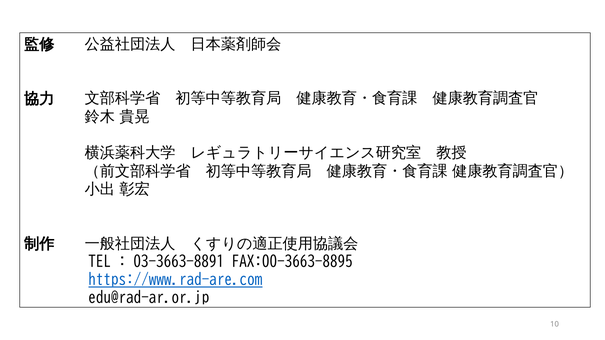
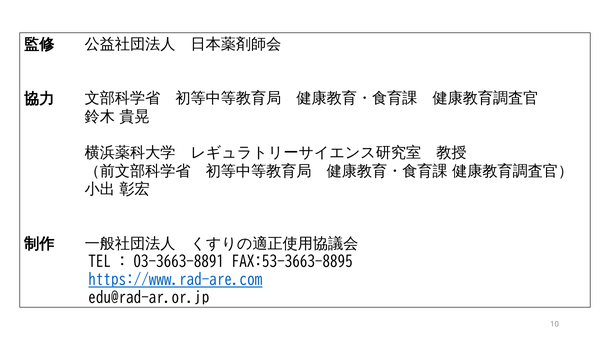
FAX:00-3663-8895: FAX:00-3663-8895 -> FAX:53-3663-8895
